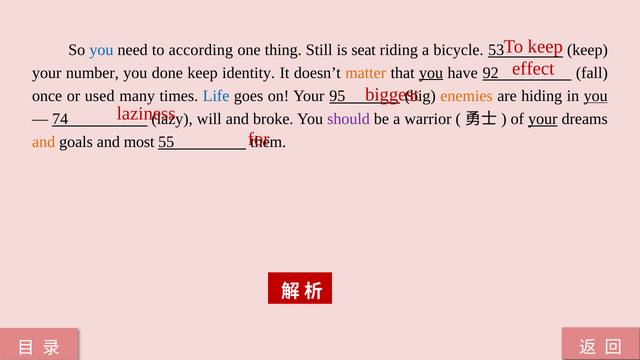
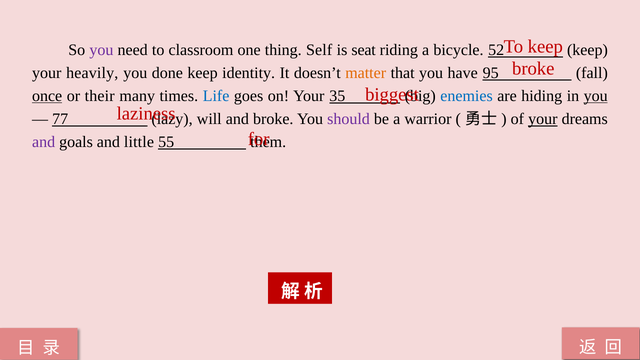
you at (101, 50) colour: blue -> purple
according: according -> classroom
Still: Still -> Self
53: 53 -> 52
effect at (533, 69): effect -> broke
number: number -> heavily
you at (431, 73) underline: present -> none
92: 92 -> 95
once underline: none -> present
used: used -> their
95: 95 -> 35
enemies colour: orange -> blue
74: 74 -> 77
and at (44, 142) colour: orange -> purple
most: most -> little
